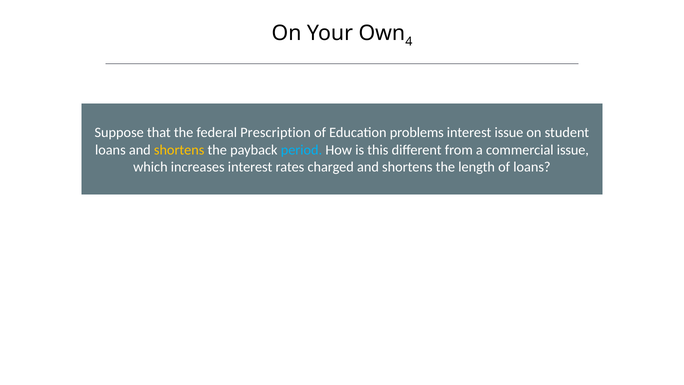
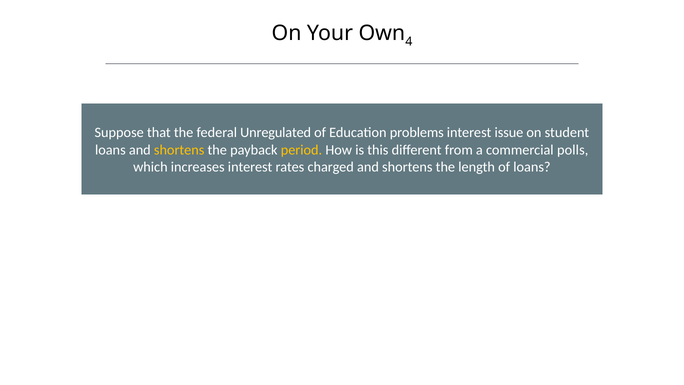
Prescription: Prescription -> Unregulated
period colour: light blue -> yellow
commercial issue: issue -> polls
